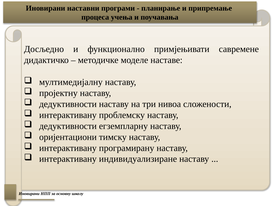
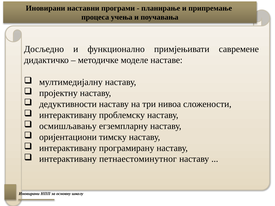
дедуктивности at (68, 126): дедуктивности -> осмишљавању
индивидуализиране: индивидуализиране -> петнаестоминутног
